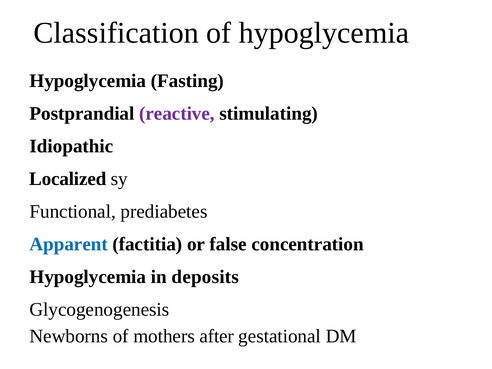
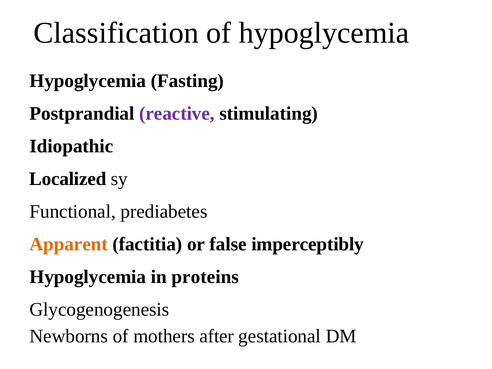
Apparent colour: blue -> orange
concentration: concentration -> imperceptibly
deposits: deposits -> proteins
